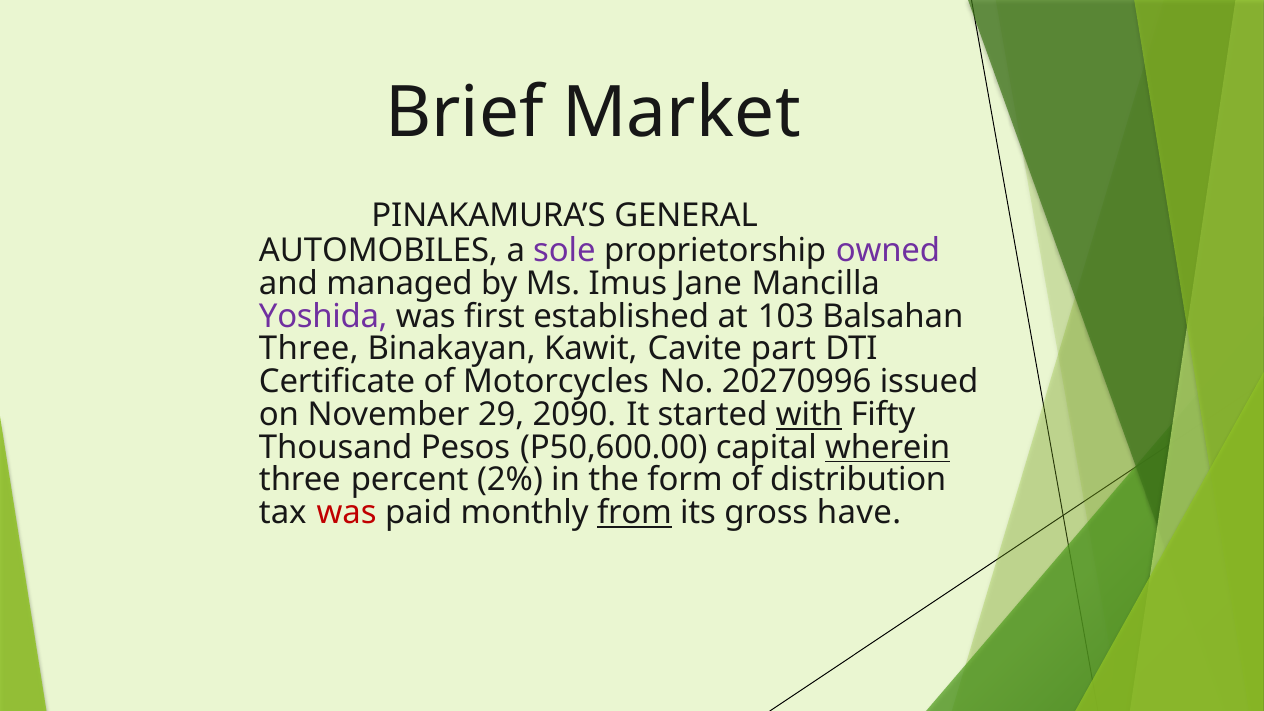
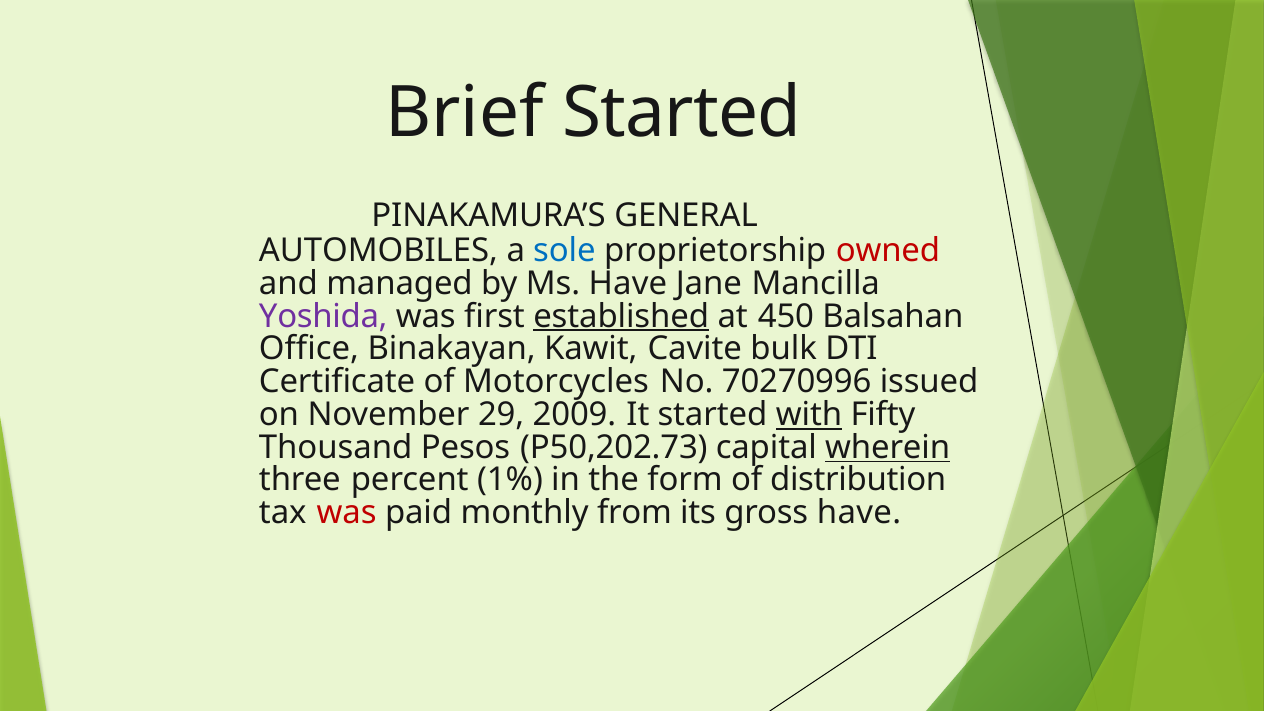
Brief Market: Market -> Started
sole colour: purple -> blue
owned colour: purple -> red
Ms Imus: Imus -> Have
established underline: none -> present
103: 103 -> 450
Three at (309, 349): Three -> Office
part: part -> bulk
20270996: 20270996 -> 70270996
2090: 2090 -> 2009
P50,600.00: P50,600.00 -> P50,202.73
2%: 2% -> 1%
from underline: present -> none
